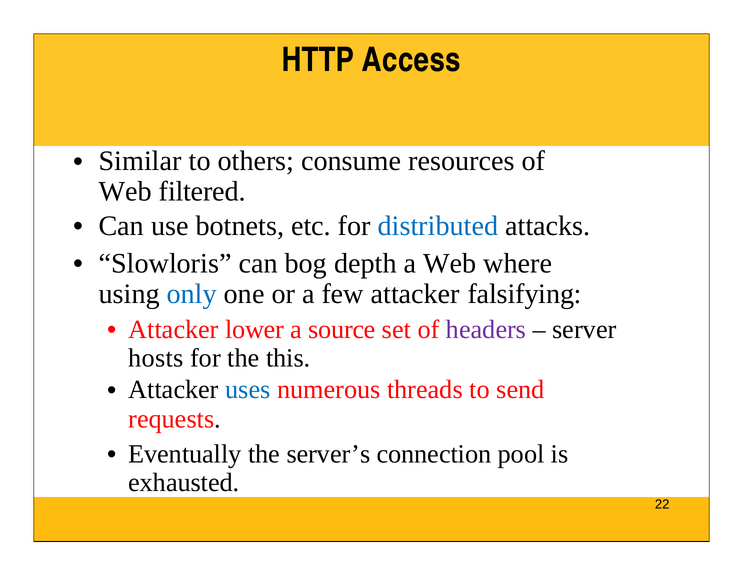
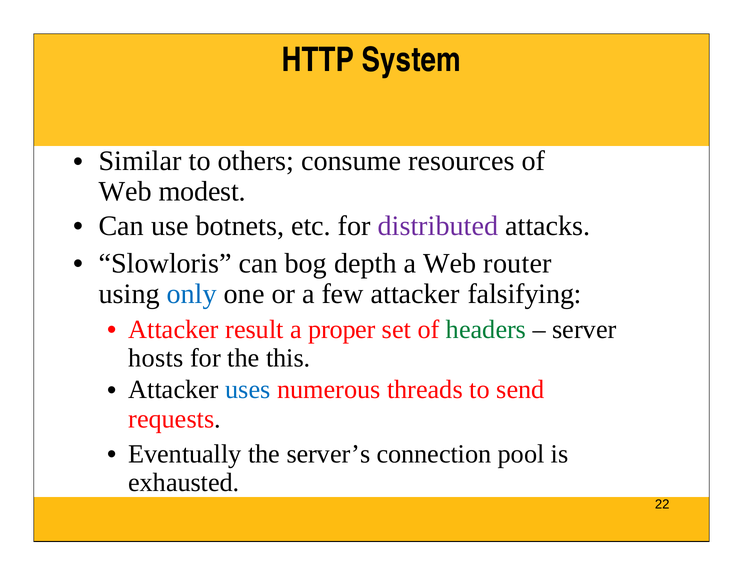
Access: Access -> System
filtered: filtered -> modest
distributed colour: blue -> purple
where: where -> router
lower: lower -> result
source: source -> proper
headers colour: purple -> green
